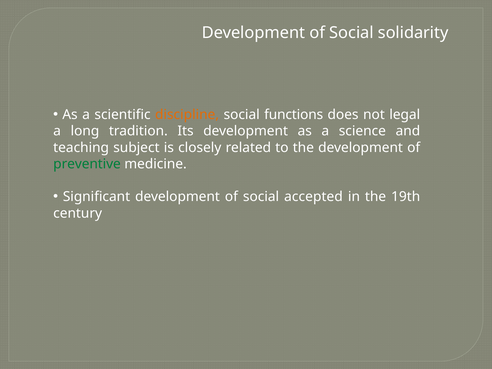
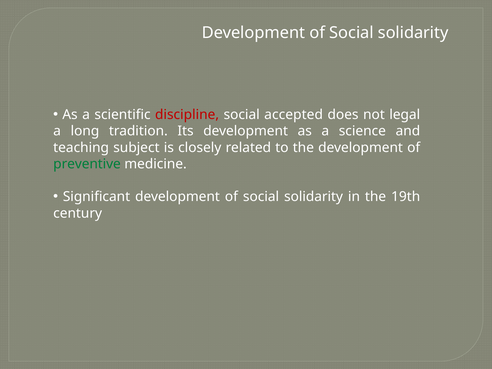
discipline colour: orange -> red
functions: functions -> accepted
accepted at (313, 197): accepted -> solidarity
